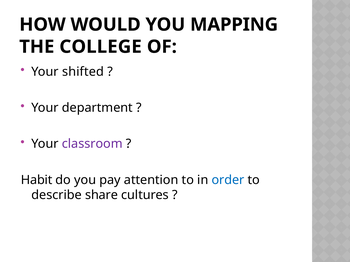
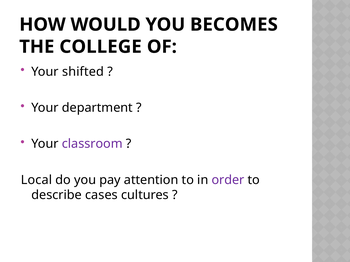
MAPPING: MAPPING -> BECOMES
Habit: Habit -> Local
order colour: blue -> purple
share: share -> cases
